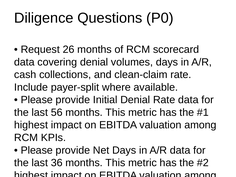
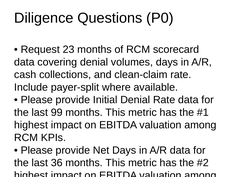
26: 26 -> 23
56: 56 -> 99
